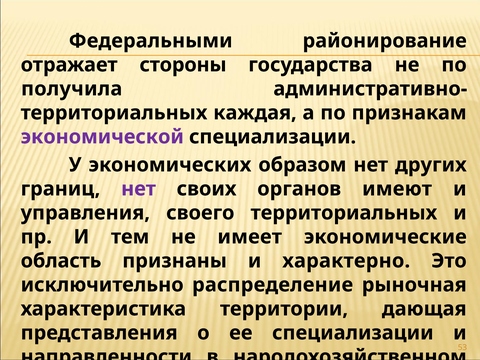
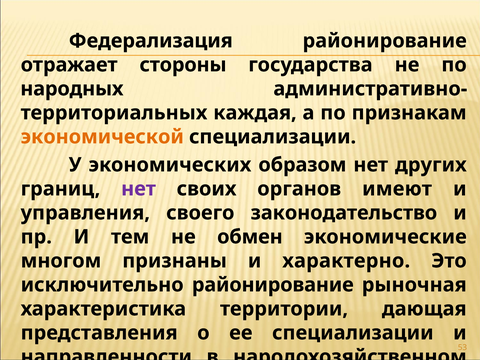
Федеральными: Федеральными -> Федерализация
получила: получила -> народных
экономической colour: purple -> orange
своего территориальных: территориальных -> законодательство
имеет: имеет -> обмен
область: область -> многом
исключительно распределение: распределение -> районирование
